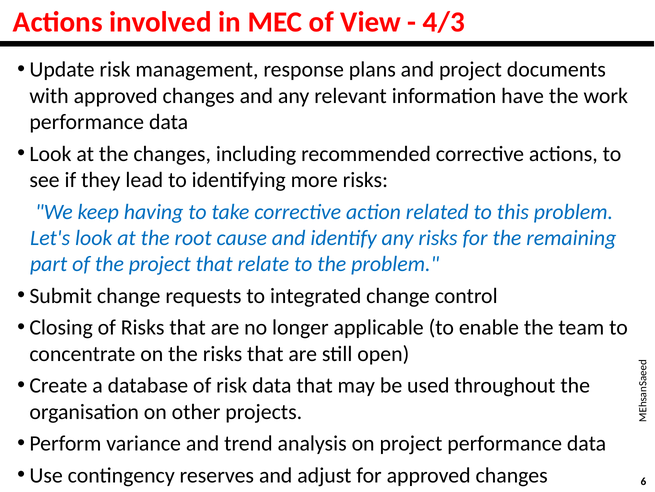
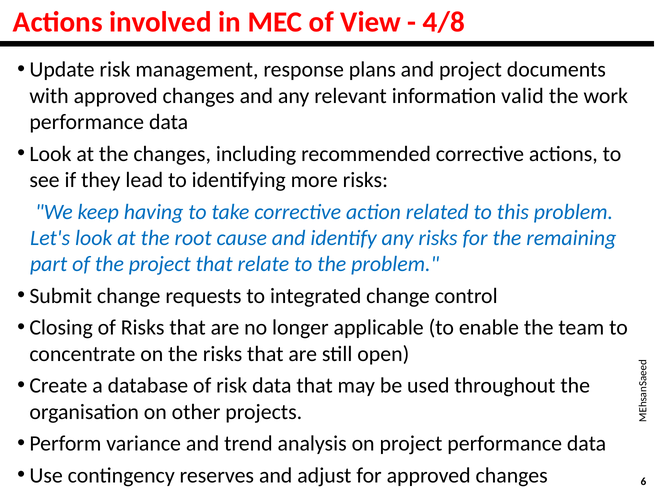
4/3: 4/3 -> 4/8
have: have -> valid
